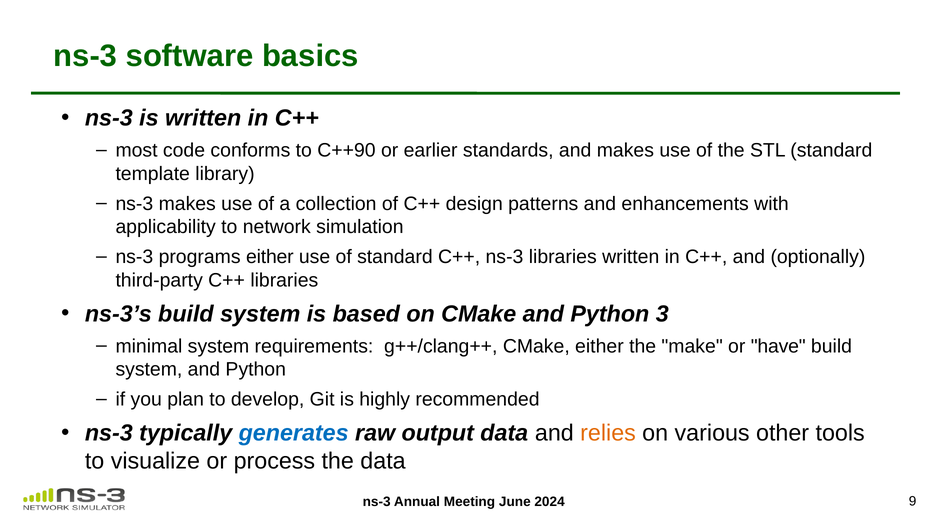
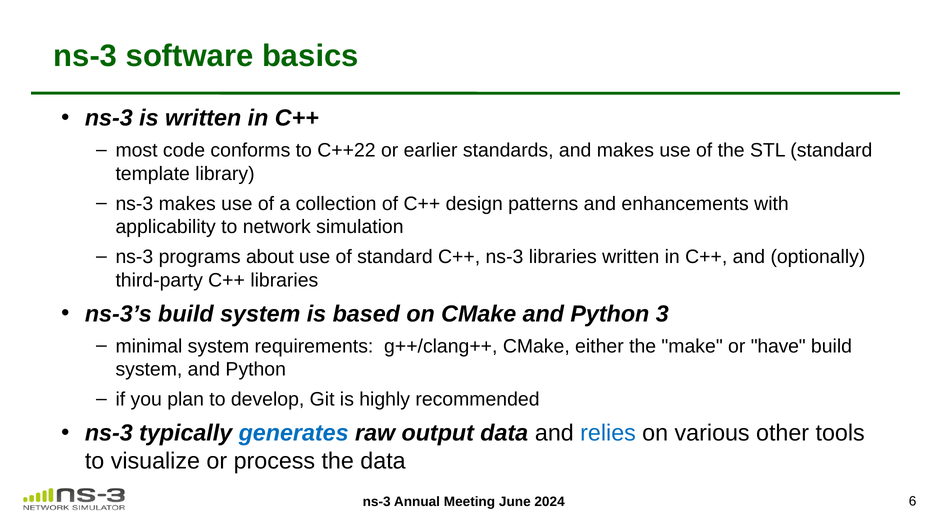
C++90: C++90 -> C++22
programs either: either -> about
relies colour: orange -> blue
9: 9 -> 6
